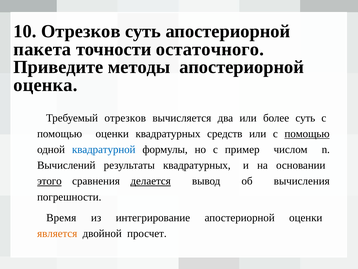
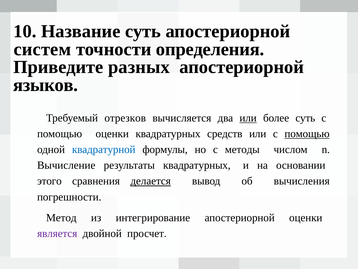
10 Отрезков: Отрезков -> Название
пакета: пакета -> систем
остаточного: остаточного -> определения
методы: методы -> разных
оценка: оценка -> языков
или at (248, 118) underline: none -> present
пример: пример -> методы
Вычислений: Вычислений -> Вычисление
этого underline: present -> none
Время: Время -> Метод
является colour: orange -> purple
